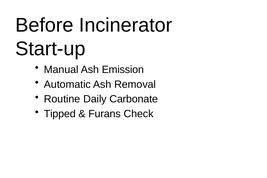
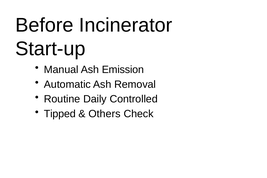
Carbonate: Carbonate -> Controlled
Furans: Furans -> Others
